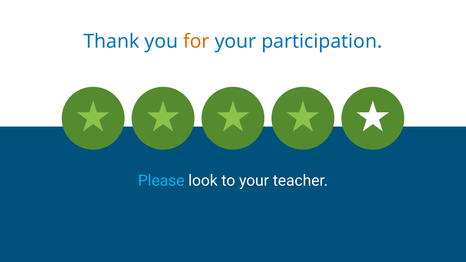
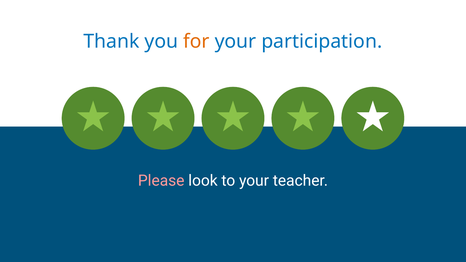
Please colour: light blue -> pink
